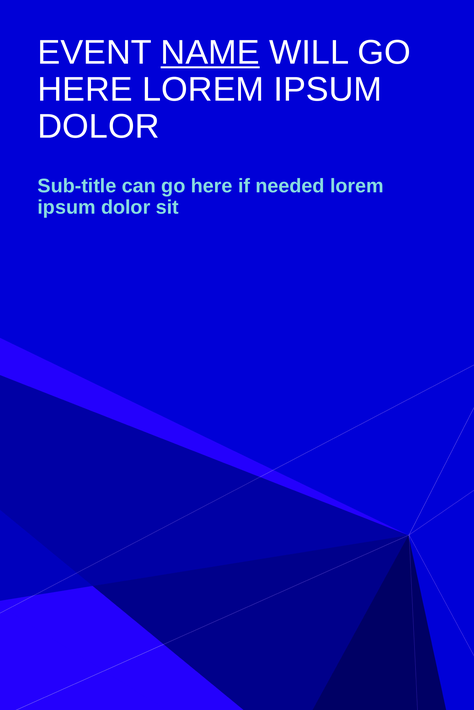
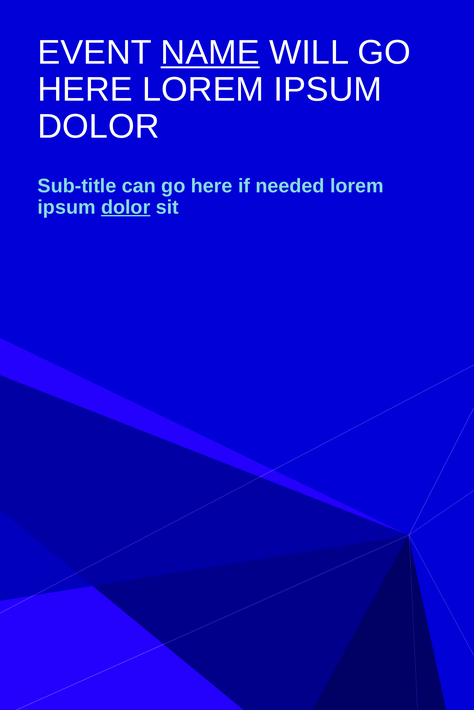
dolor at (126, 207) underline: none -> present
